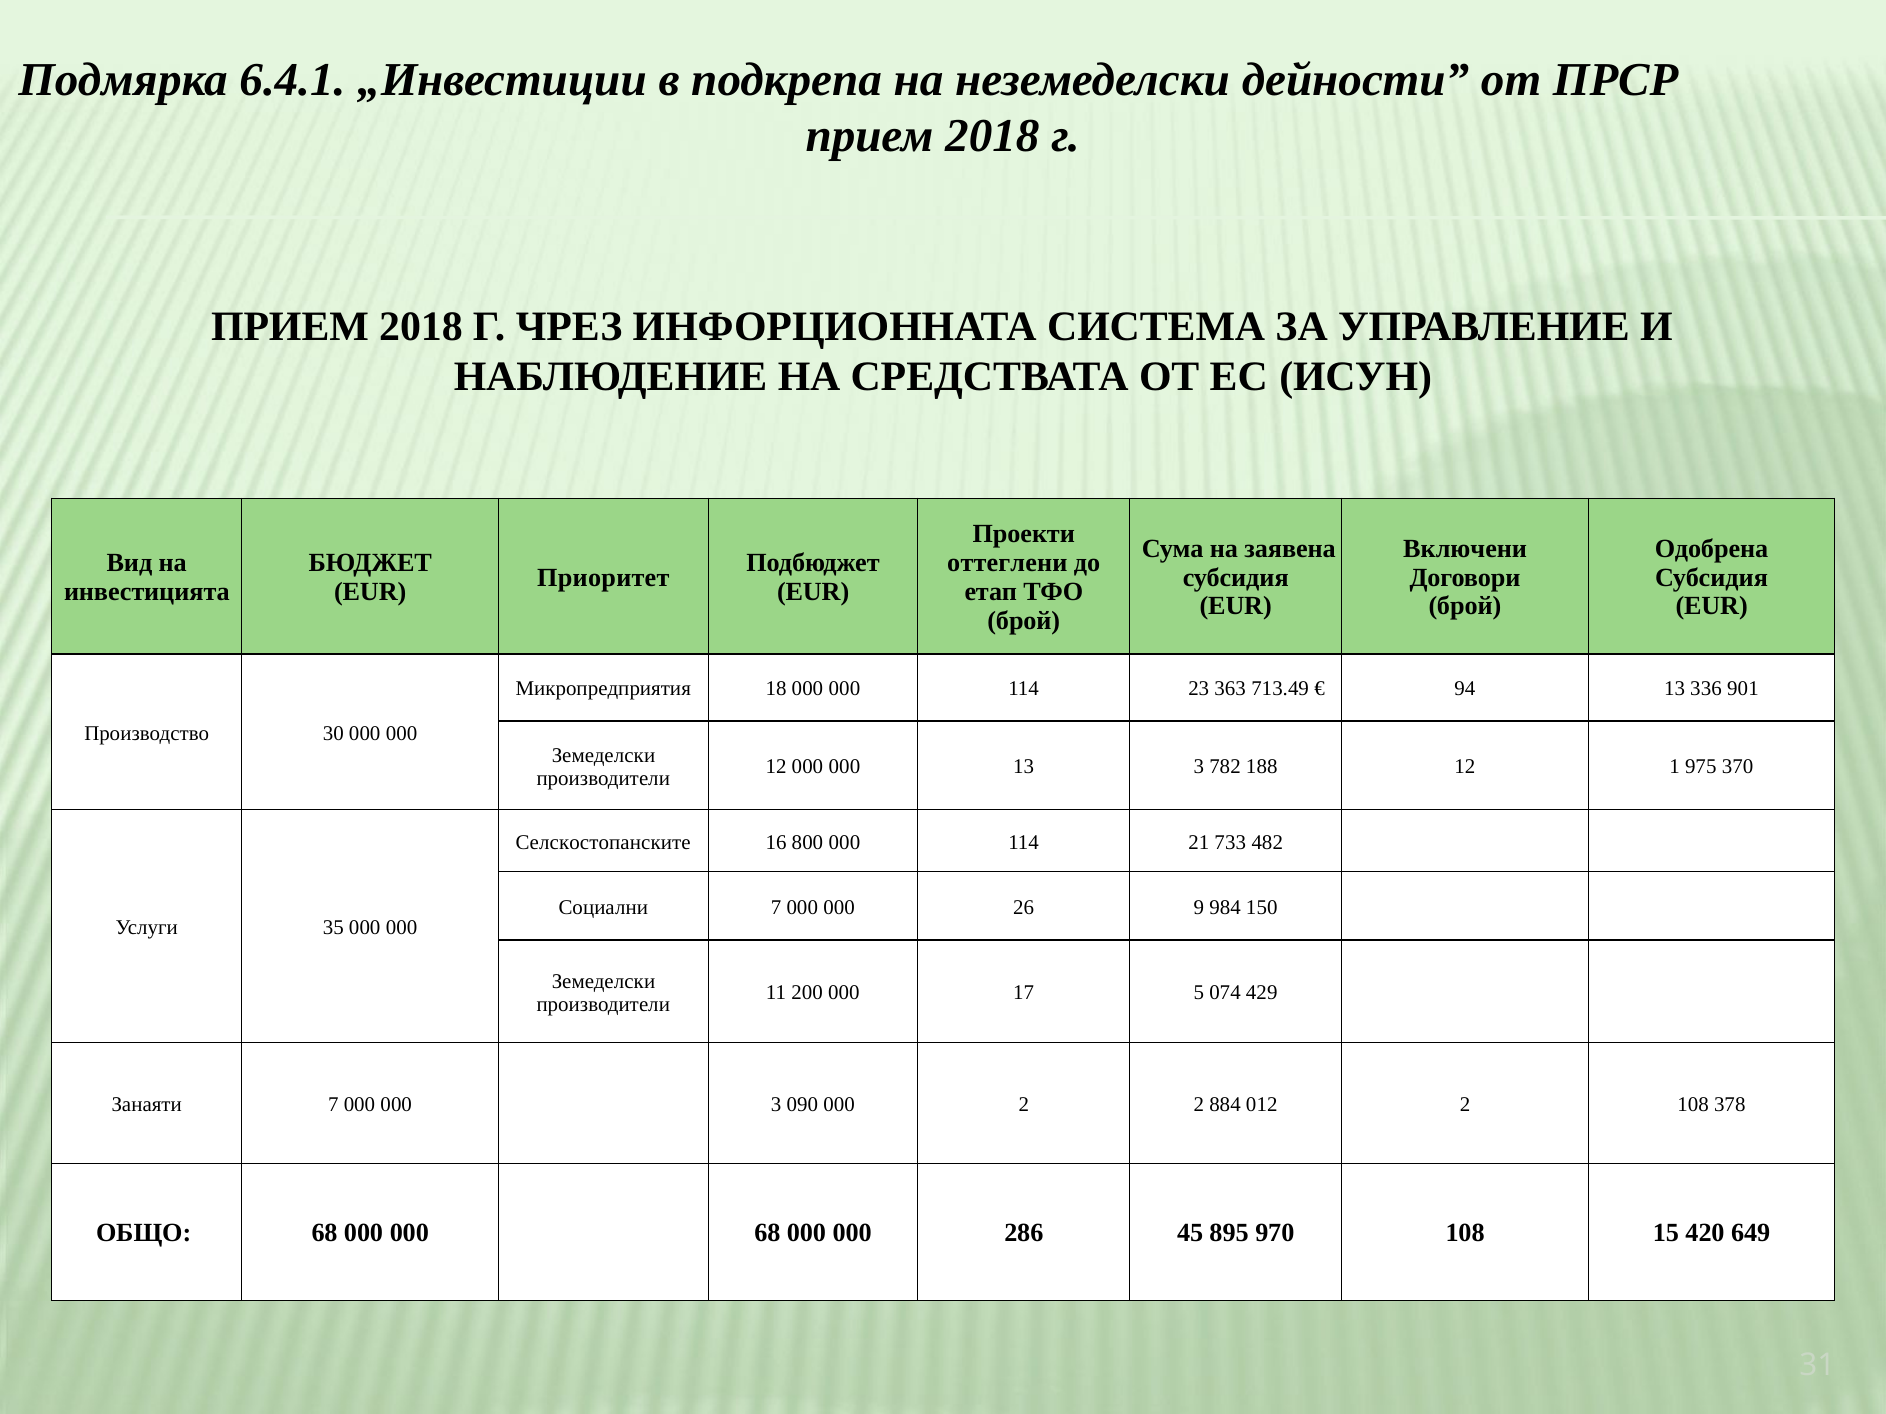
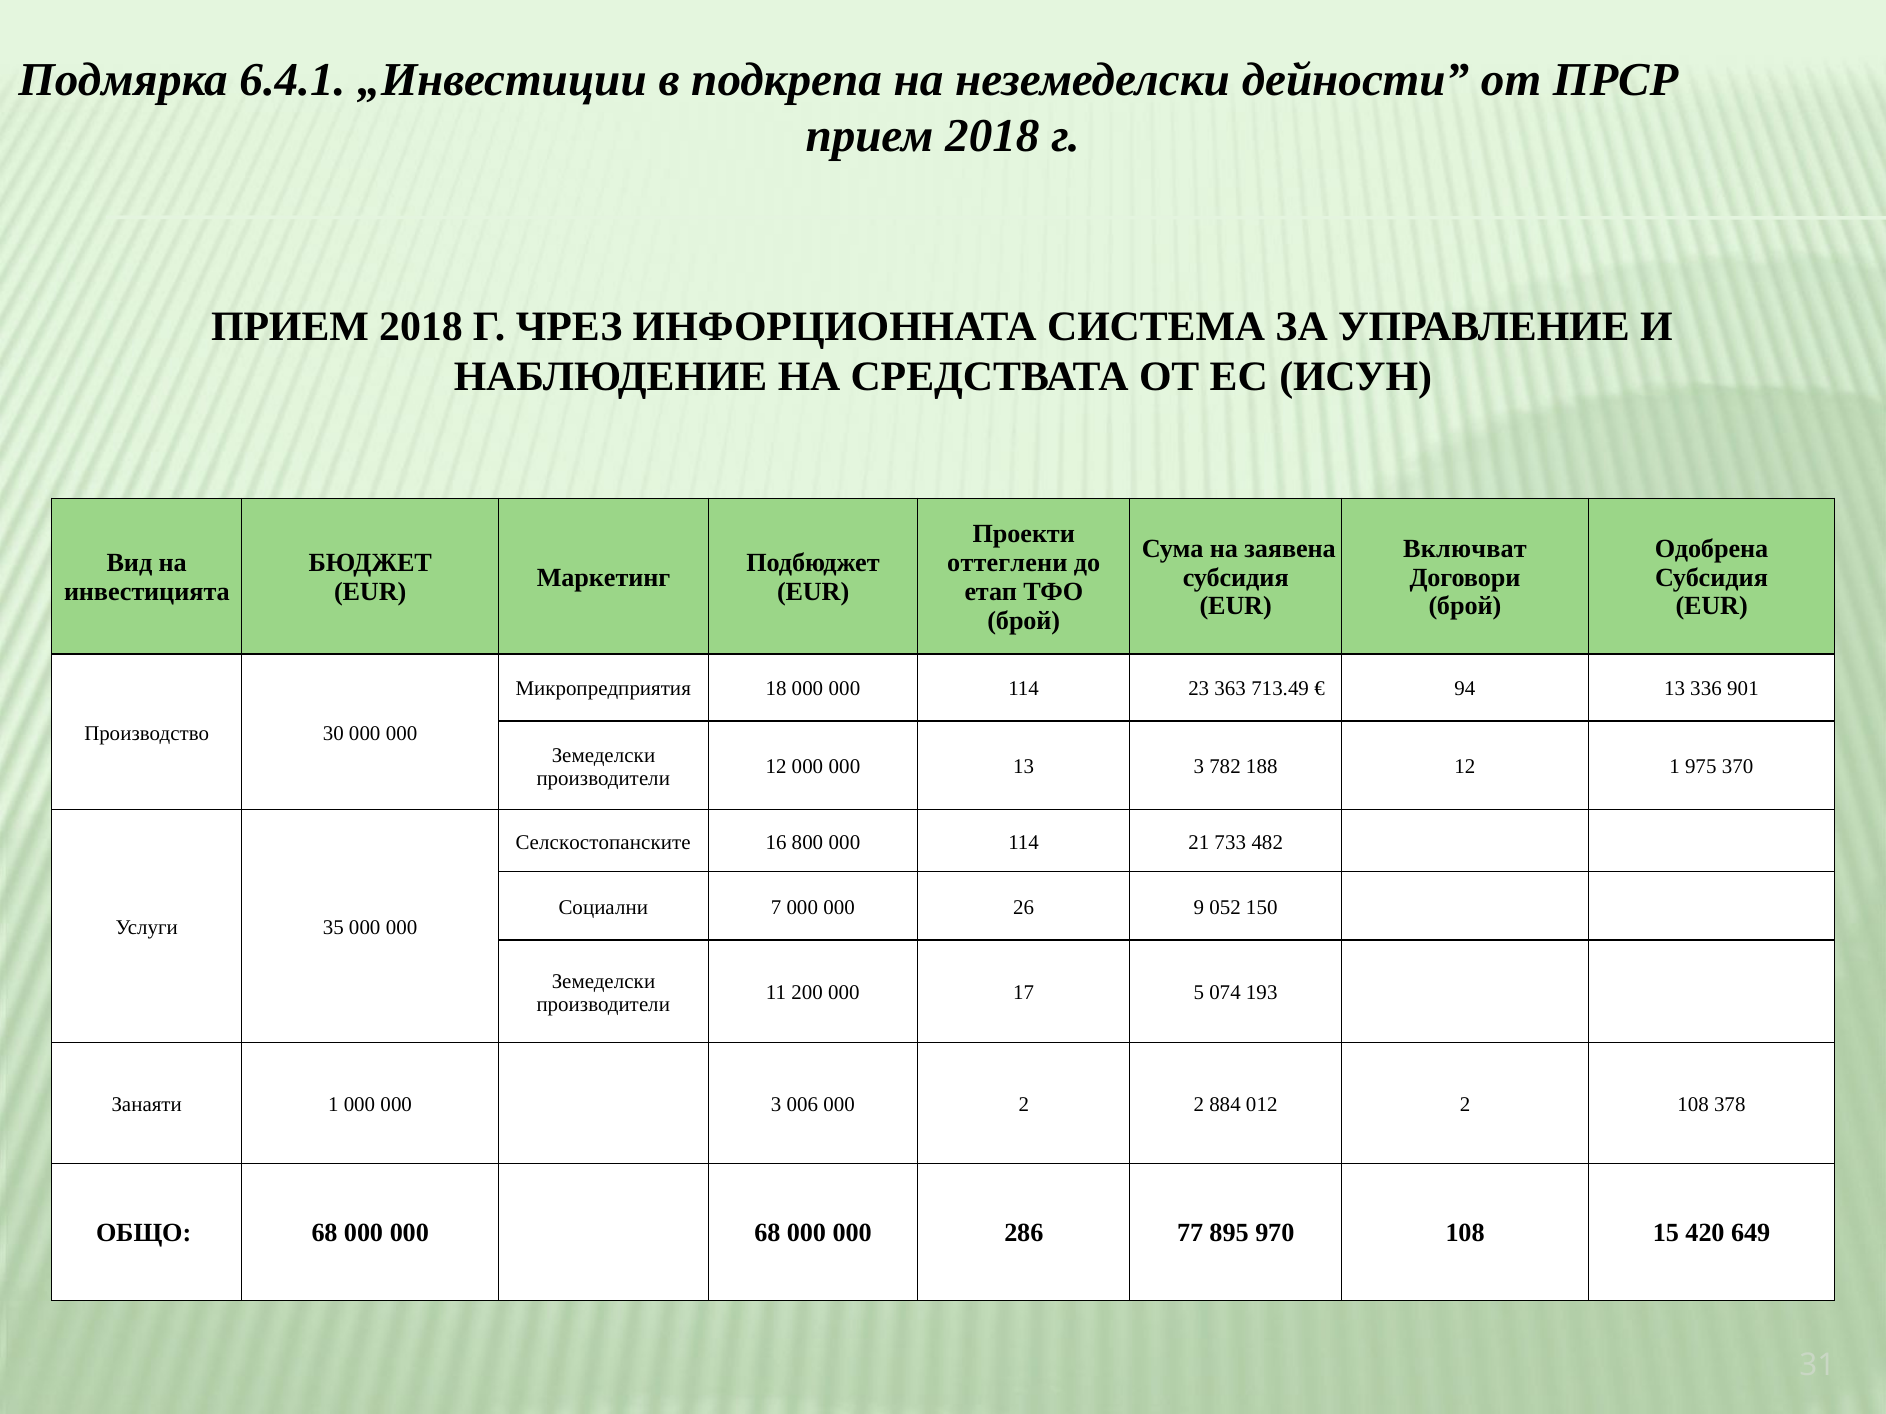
Включени: Включени -> Включват
Приоритет: Приоритет -> Маркетинг
984: 984 -> 052
429: 429 -> 193
Занаяти 7: 7 -> 1
090: 090 -> 006
45: 45 -> 77
